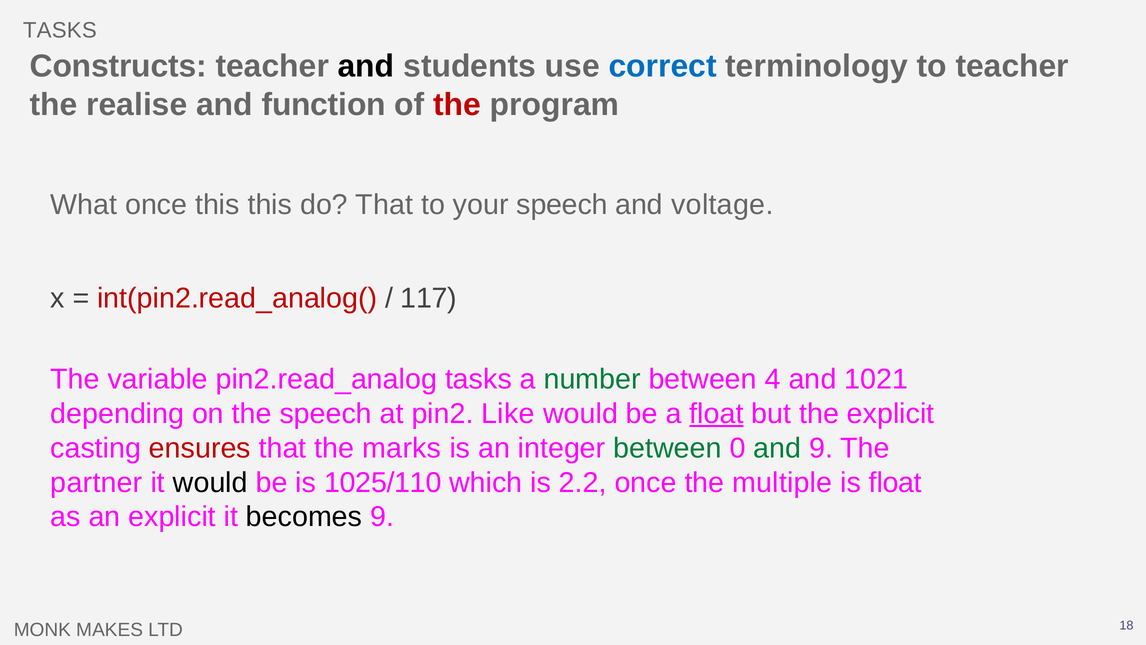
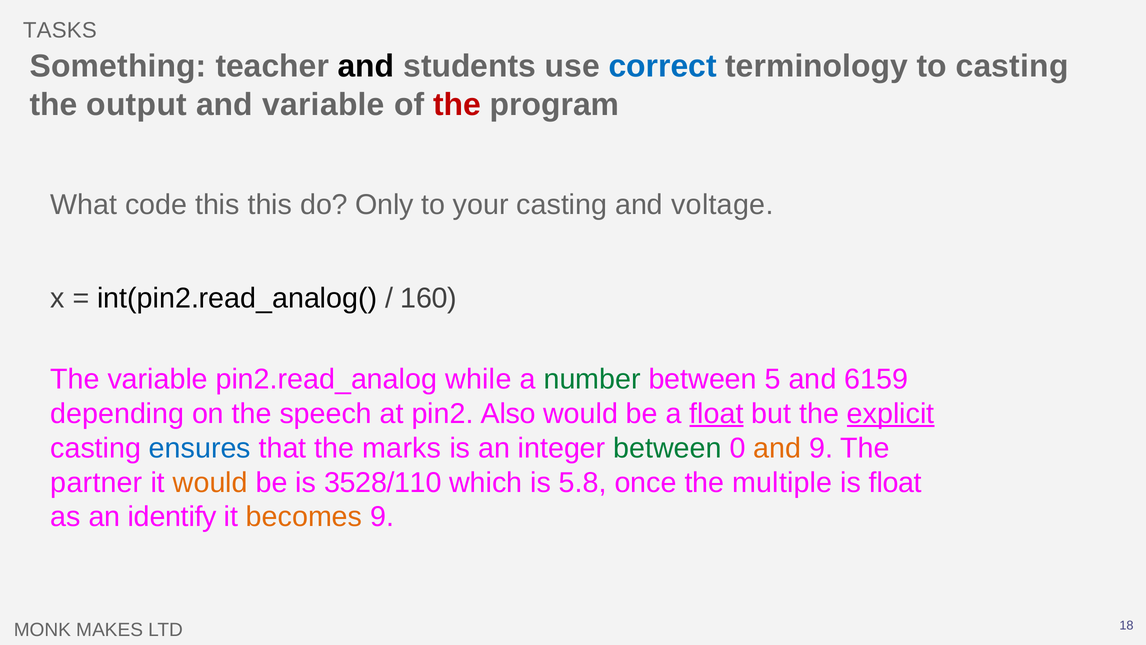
Constructs: Constructs -> Something
to teacher: teacher -> casting
realise: realise -> output
and function: function -> variable
What once: once -> code
do That: That -> Only
your speech: speech -> casting
int(pin2.read_analog( colour: red -> black
117: 117 -> 160
pin2.read_analog tasks: tasks -> while
4: 4 -> 5
1021: 1021 -> 6159
Like: Like -> Also
explicit at (891, 414) underline: none -> present
ensures colour: red -> blue
and at (777, 448) colour: green -> orange
would at (210, 482) colour: black -> orange
1025/110: 1025/110 -> 3528/110
2.2: 2.2 -> 5.8
an explicit: explicit -> identify
becomes colour: black -> orange
